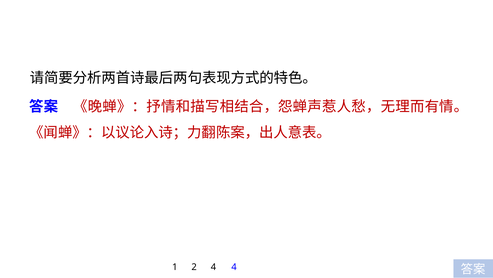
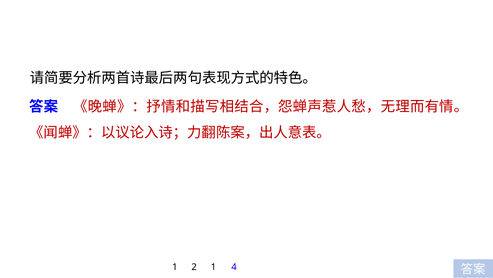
2 4: 4 -> 1
